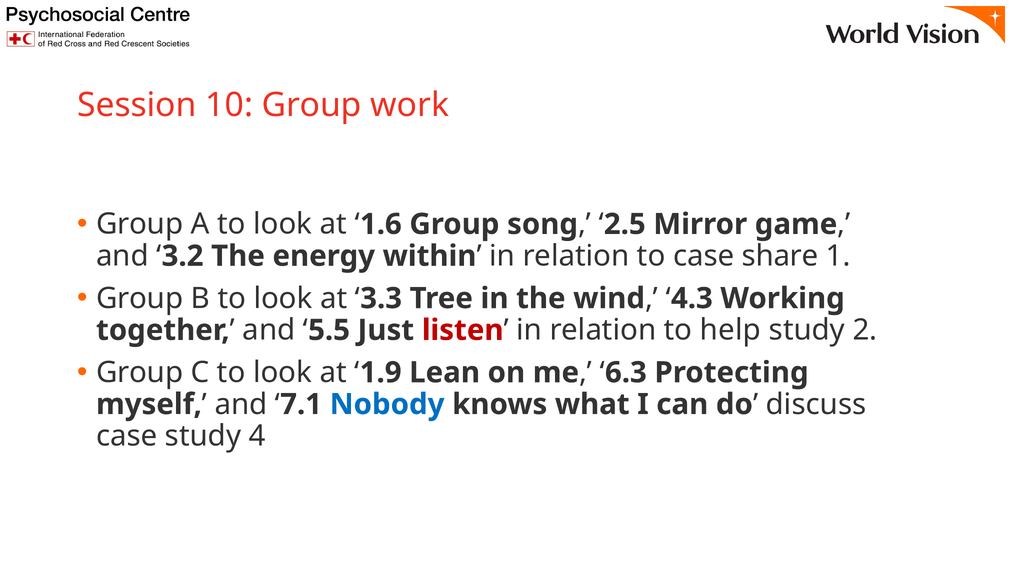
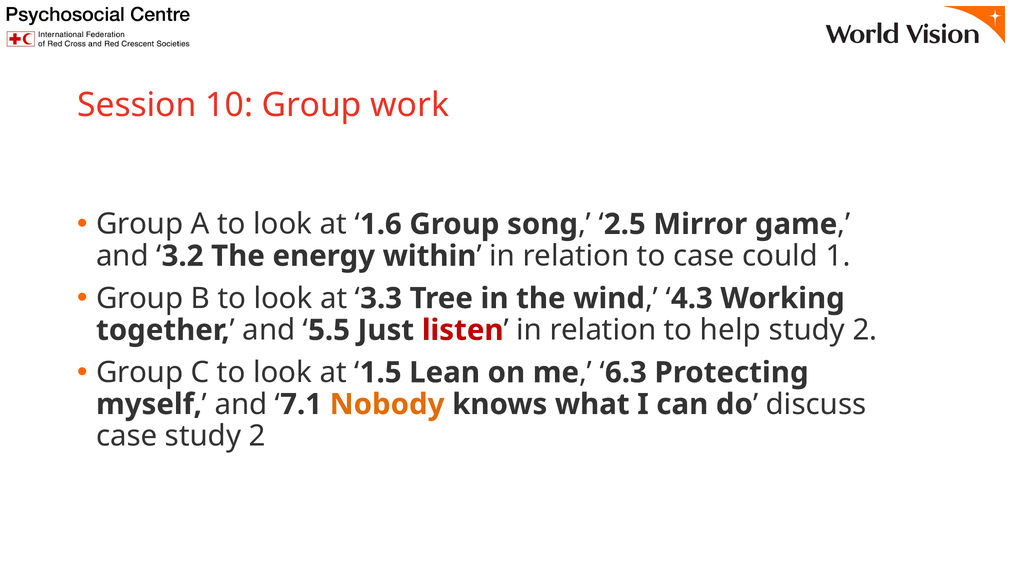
share: share -> could
1.9: 1.9 -> 1.5
Nobody colour: blue -> orange
case study 4: 4 -> 2
